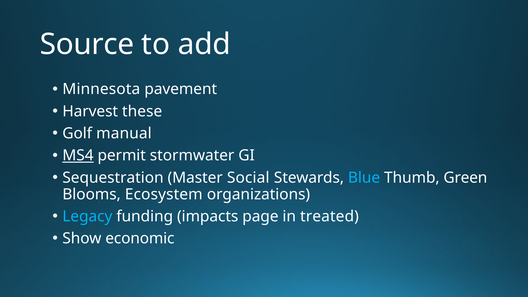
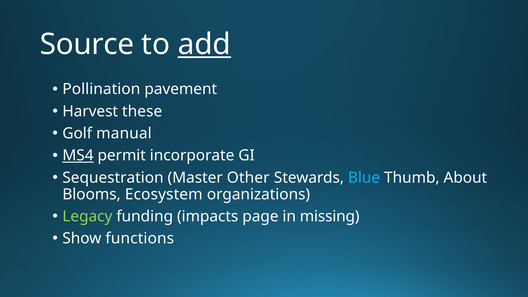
add underline: none -> present
Minnesota: Minnesota -> Pollination
stormwater: stormwater -> incorporate
Social: Social -> Other
Green: Green -> About
Legacy colour: light blue -> light green
treated: treated -> missing
economic: economic -> functions
